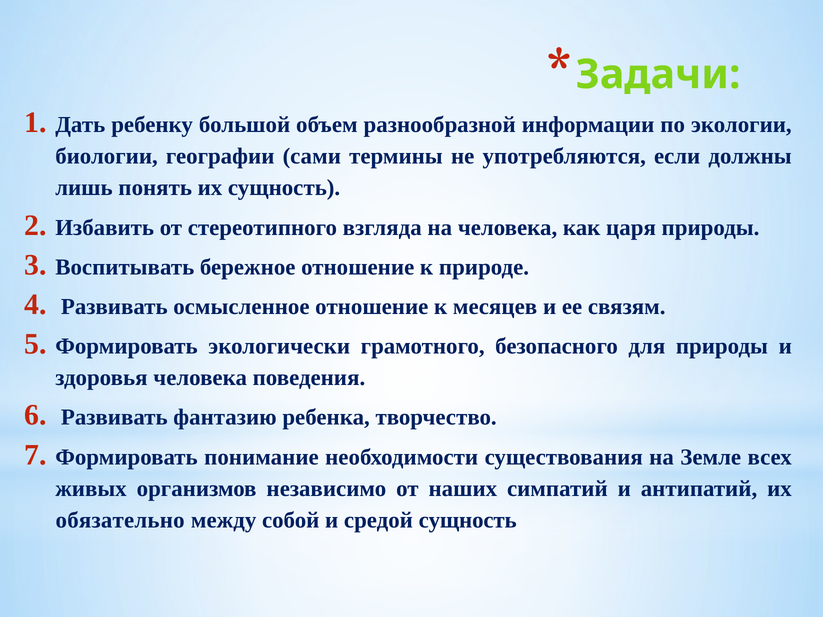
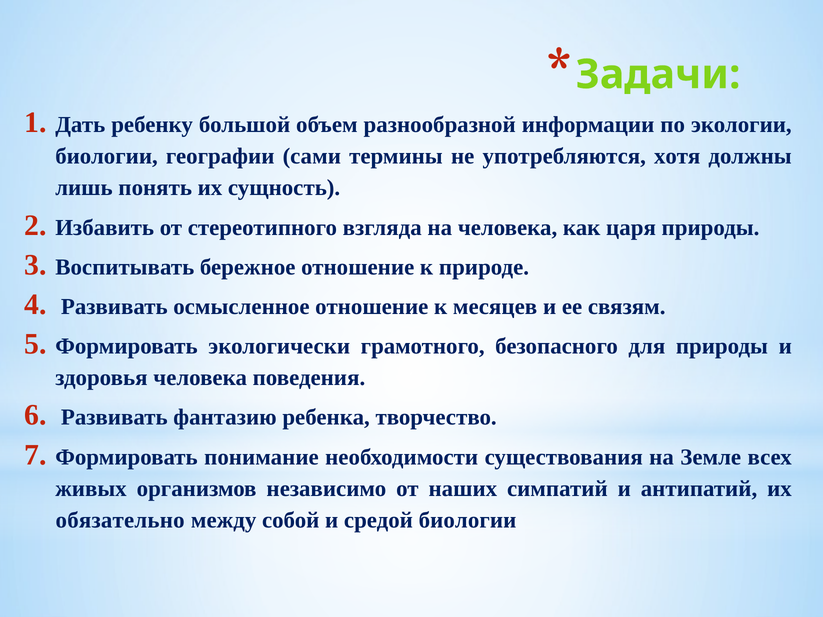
если: если -> хотя
средой сущность: сущность -> биологии
